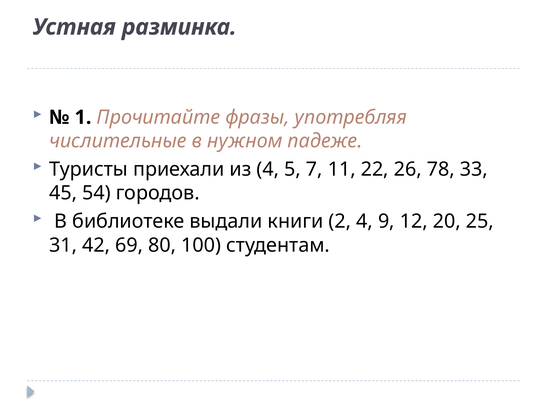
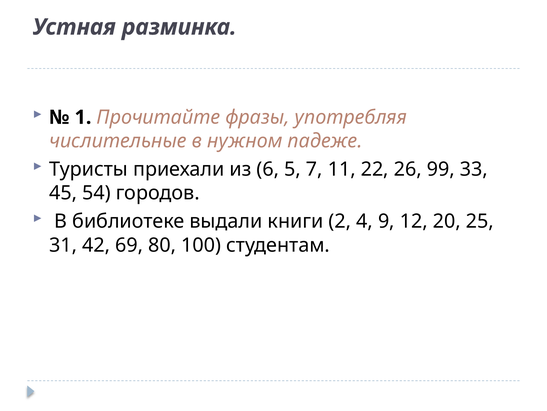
из 4: 4 -> 6
78: 78 -> 99
